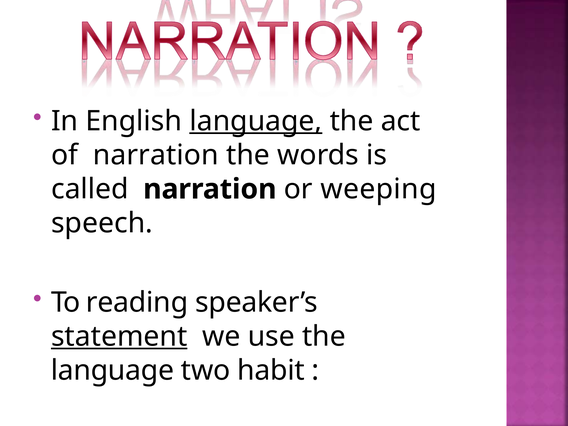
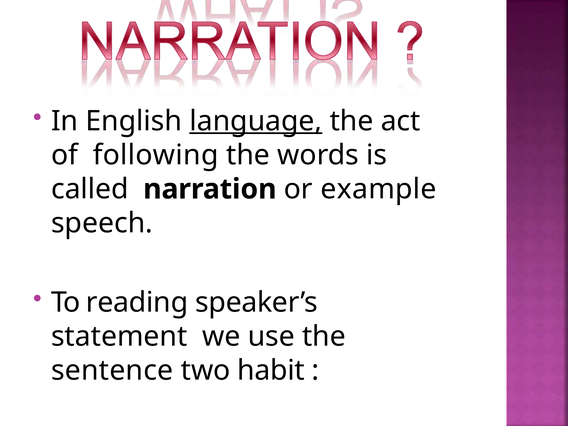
of narration: narration -> following
weeping: weeping -> example
statement underline: present -> none
language at (112, 370): language -> sentence
